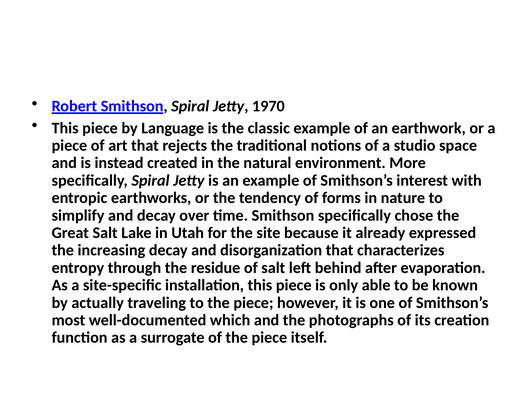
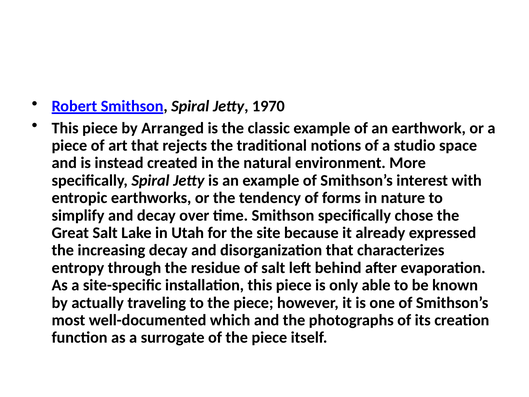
Language: Language -> Arranged
